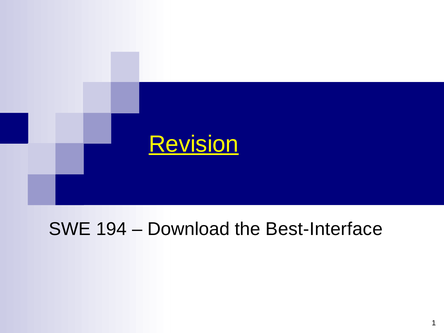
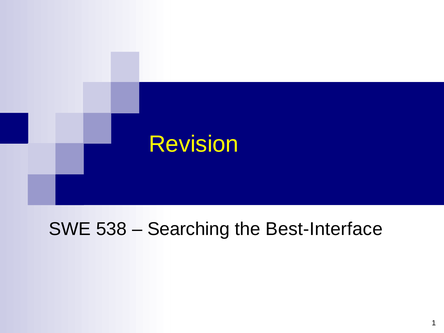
Revision underline: present -> none
194: 194 -> 538
Download: Download -> Searching
